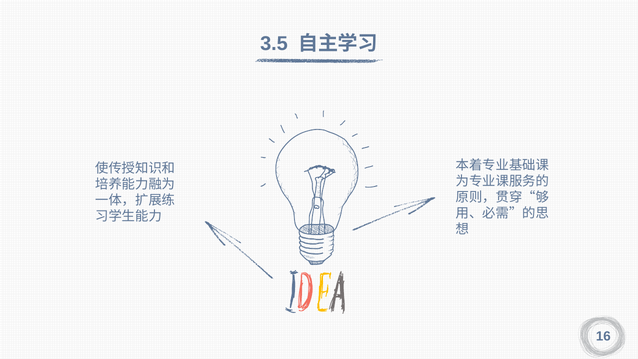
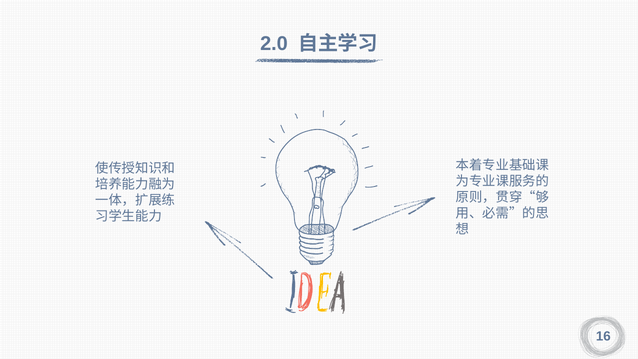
3.5: 3.5 -> 2.0
